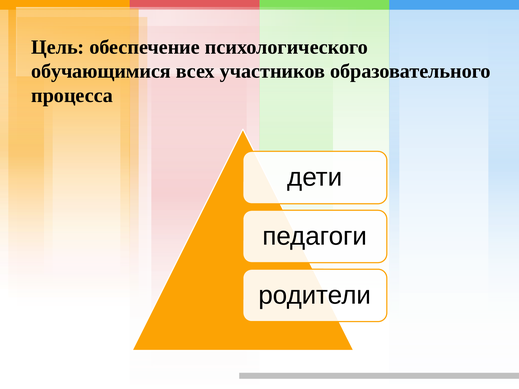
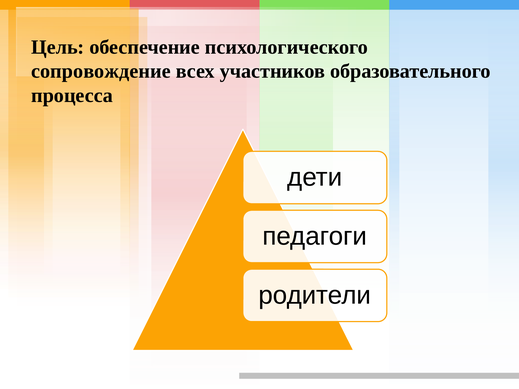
обучающимися: обучающимися -> сопровождение
